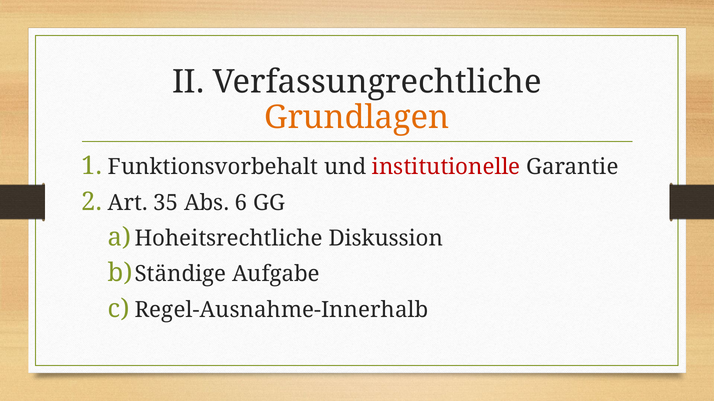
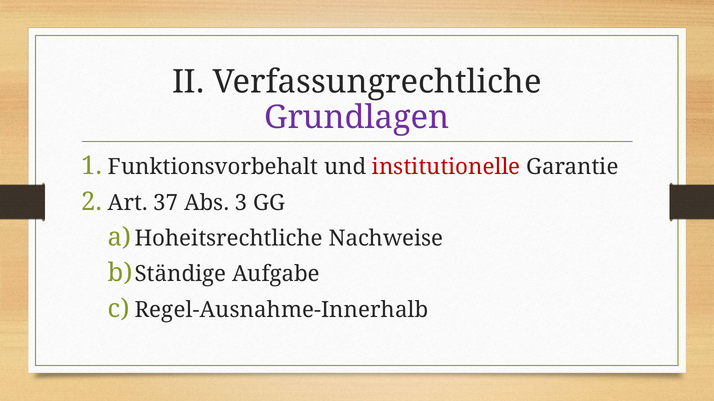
Grundlagen colour: orange -> purple
35: 35 -> 37
6: 6 -> 3
Diskussion: Diskussion -> Nachweise
